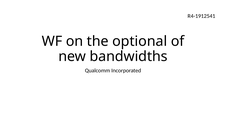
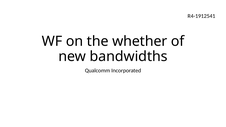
optional: optional -> whether
